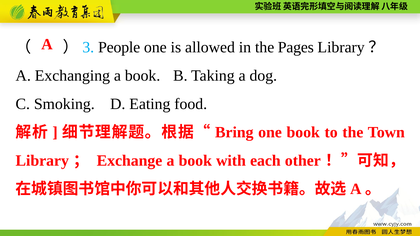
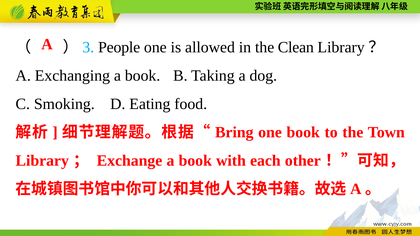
Pages: Pages -> Clean
